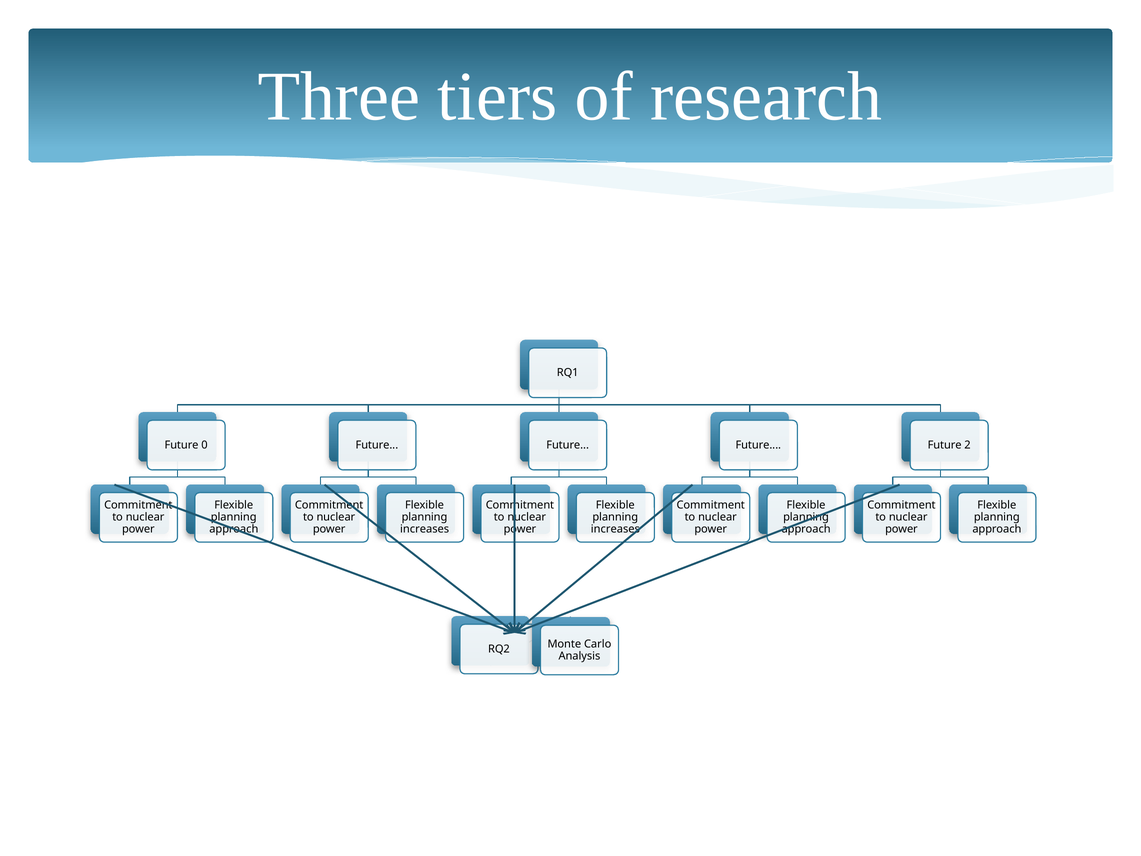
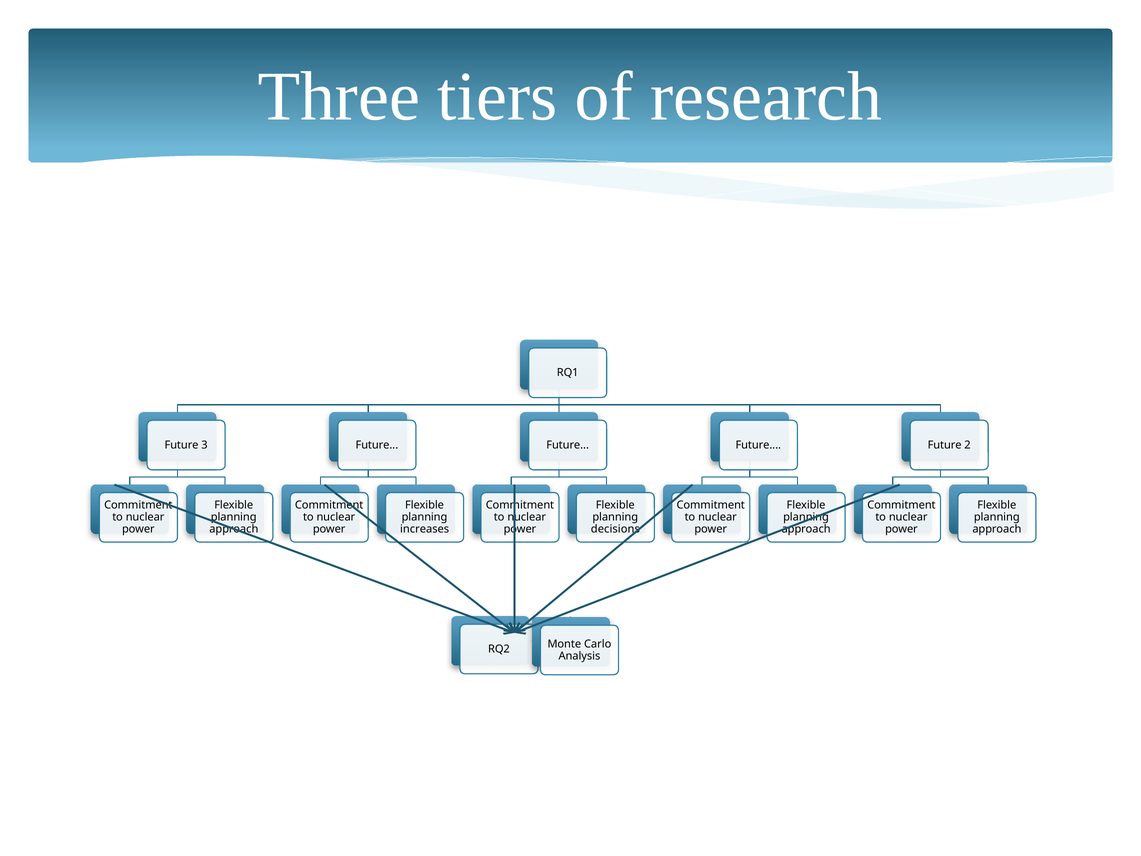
0: 0 -> 3
increases at (615, 529): increases -> decisions
